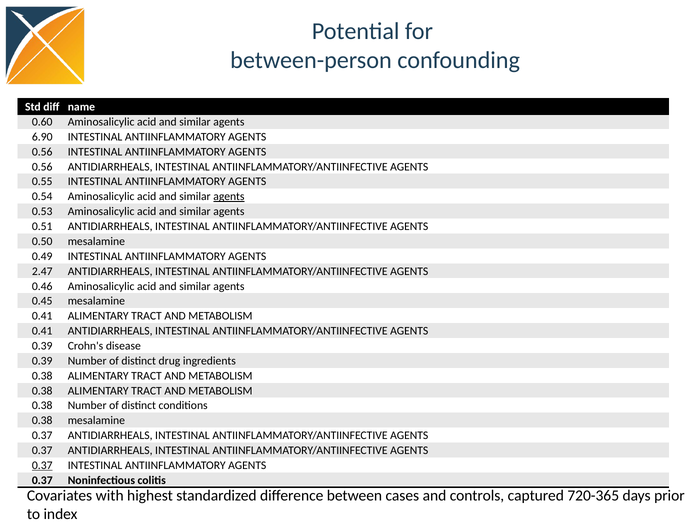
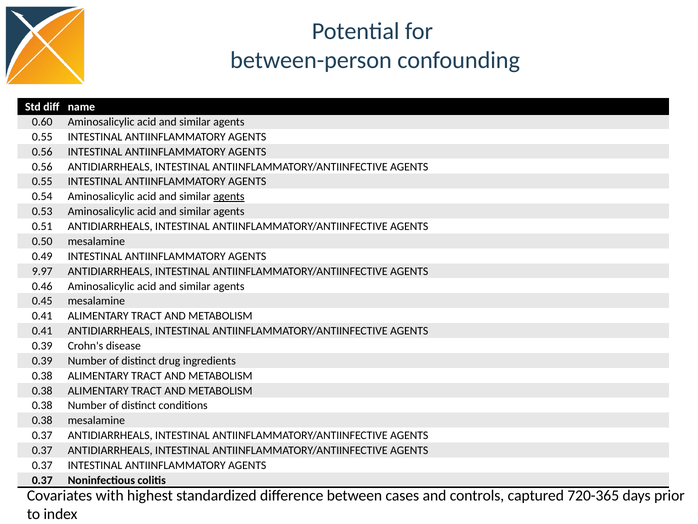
6.90 at (42, 137): 6.90 -> 0.55
2.47: 2.47 -> 9.97
0.37 at (42, 465) underline: present -> none
